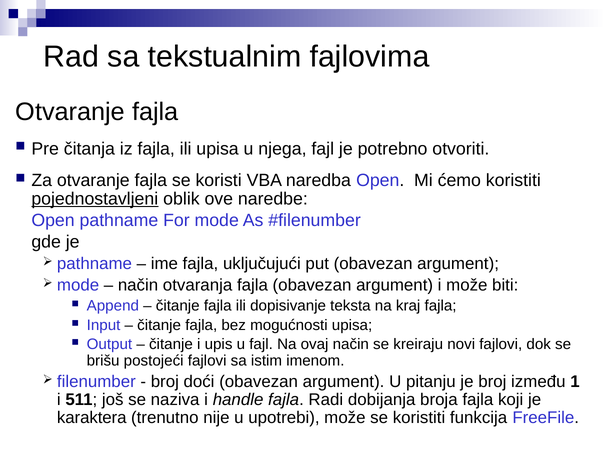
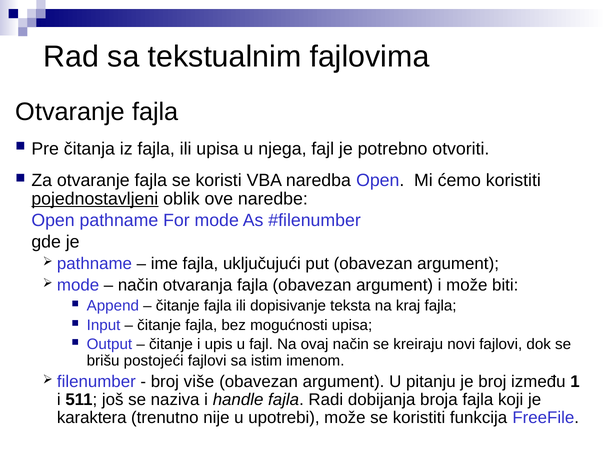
doći: doći -> više
